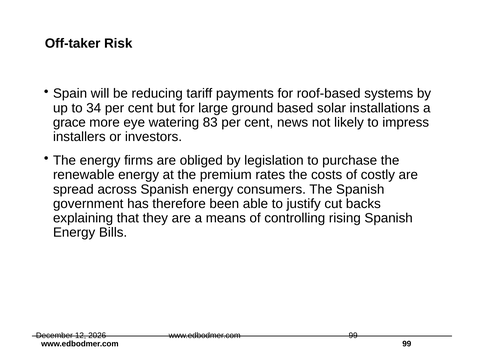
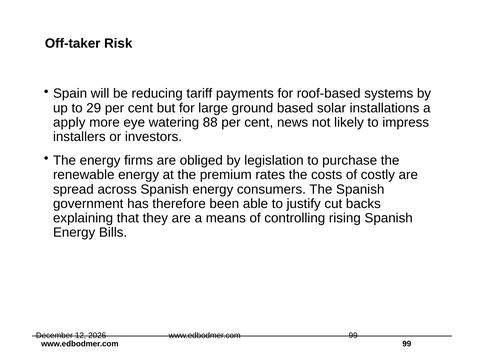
34: 34 -> 29
grace: grace -> apply
83: 83 -> 88
